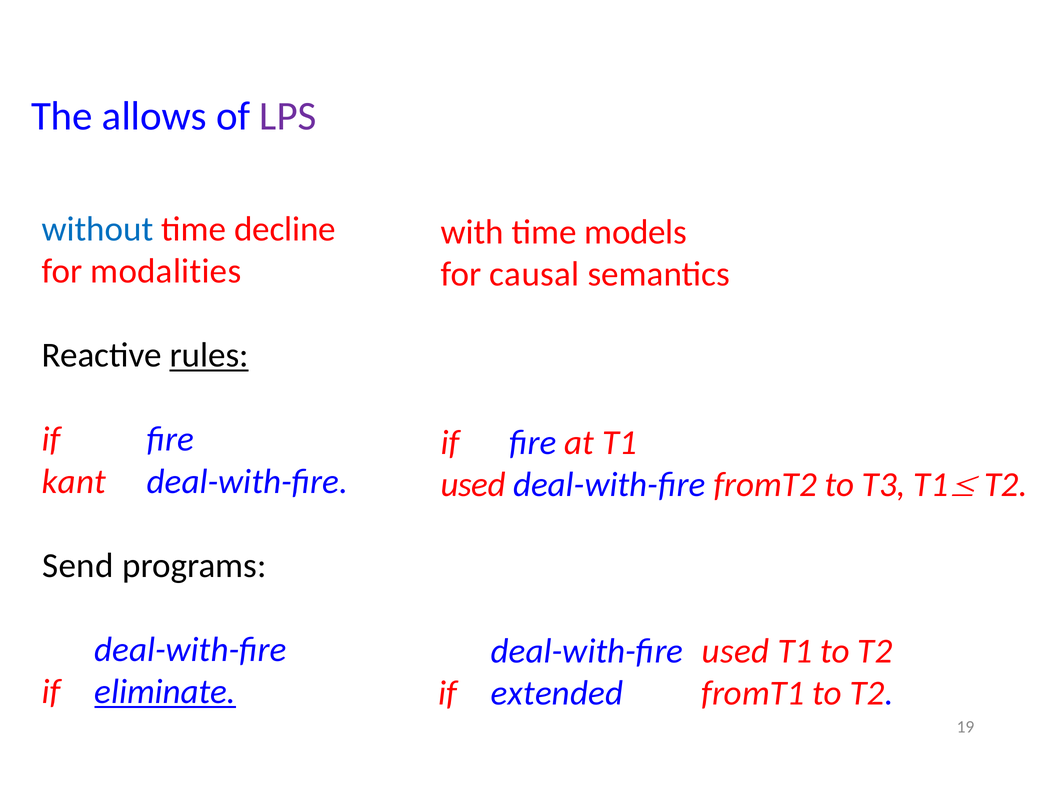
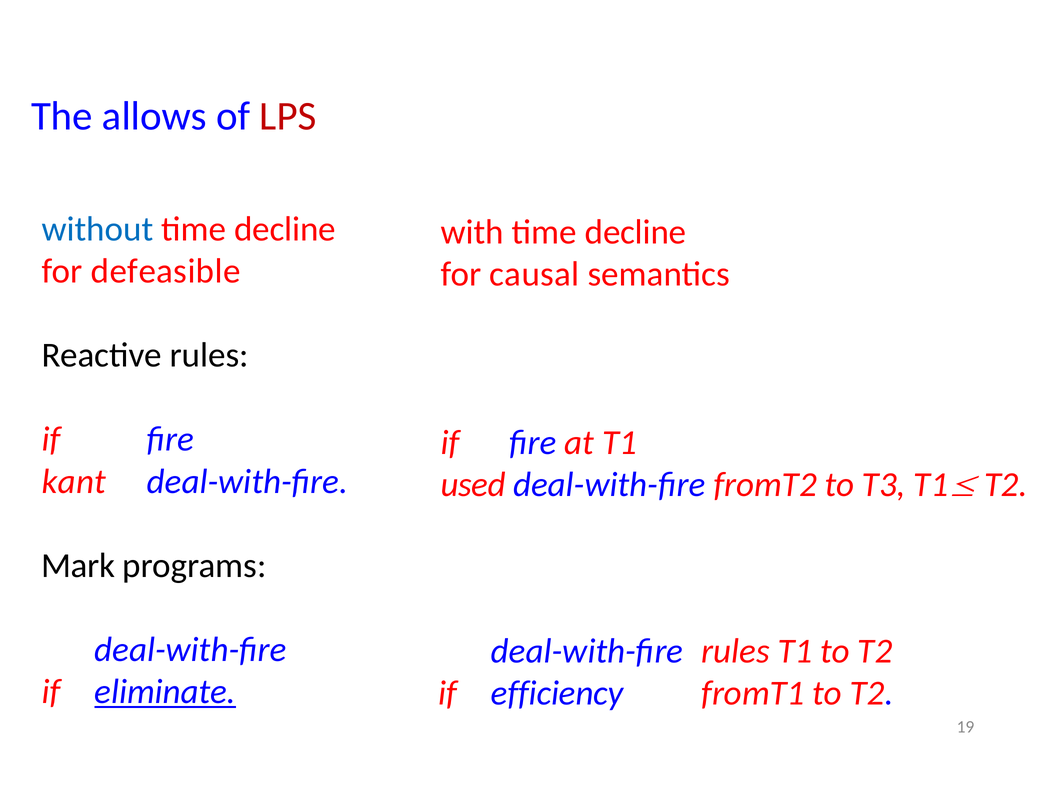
LPS colour: purple -> red
with time models: models -> decline
modalities: modalities -> defeasible
rules at (209, 355) underline: present -> none
Send: Send -> Mark
deal-with-fire used: used -> rules
extended: extended -> efficiency
